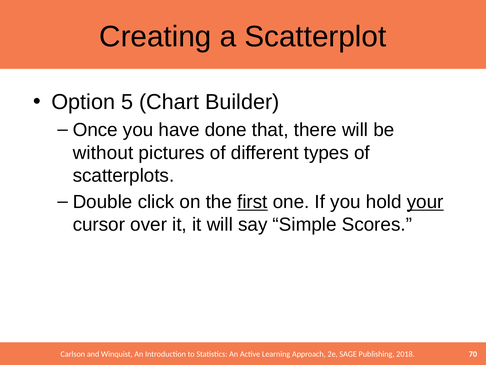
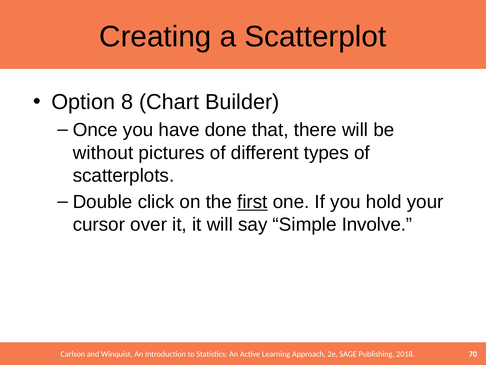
5: 5 -> 8
your underline: present -> none
Scores: Scores -> Involve
